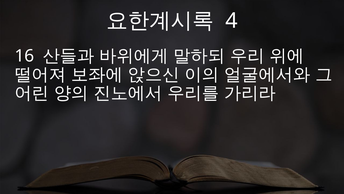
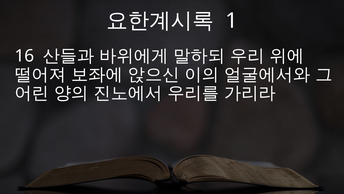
4: 4 -> 1
